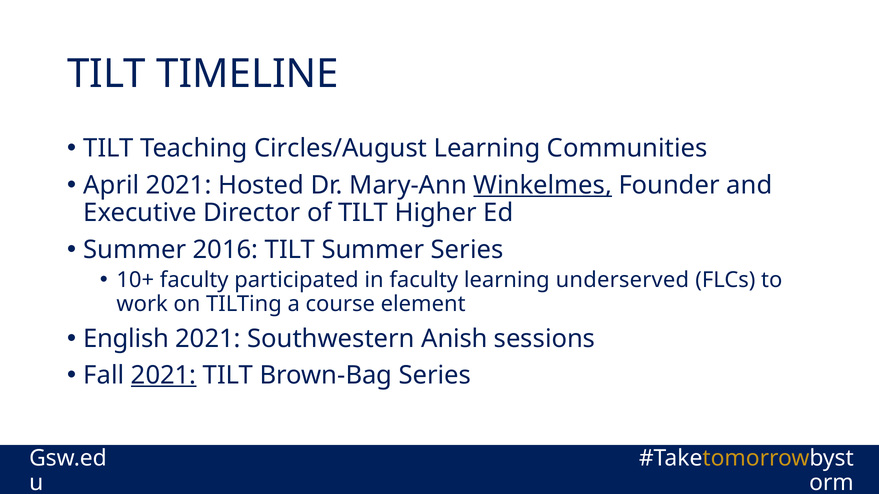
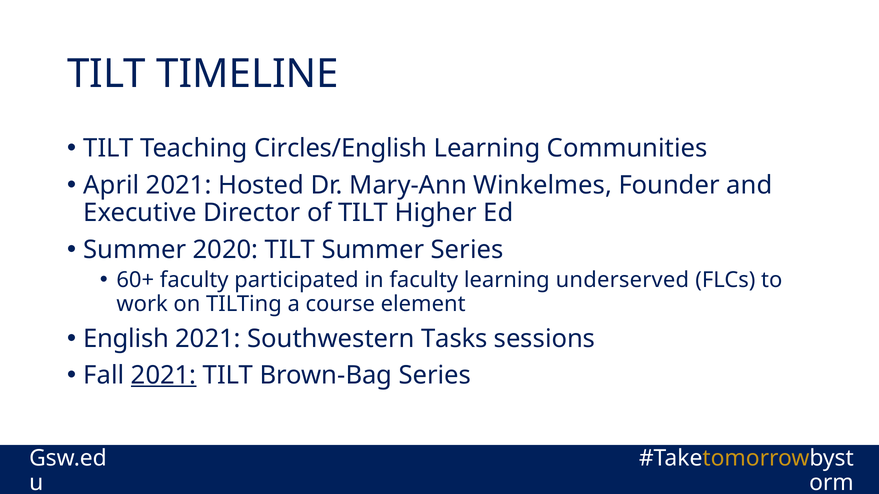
Circles/August: Circles/August -> Circles/English
Winkelmes underline: present -> none
2016: 2016 -> 2020
10+: 10+ -> 60+
Anish: Anish -> Tasks
